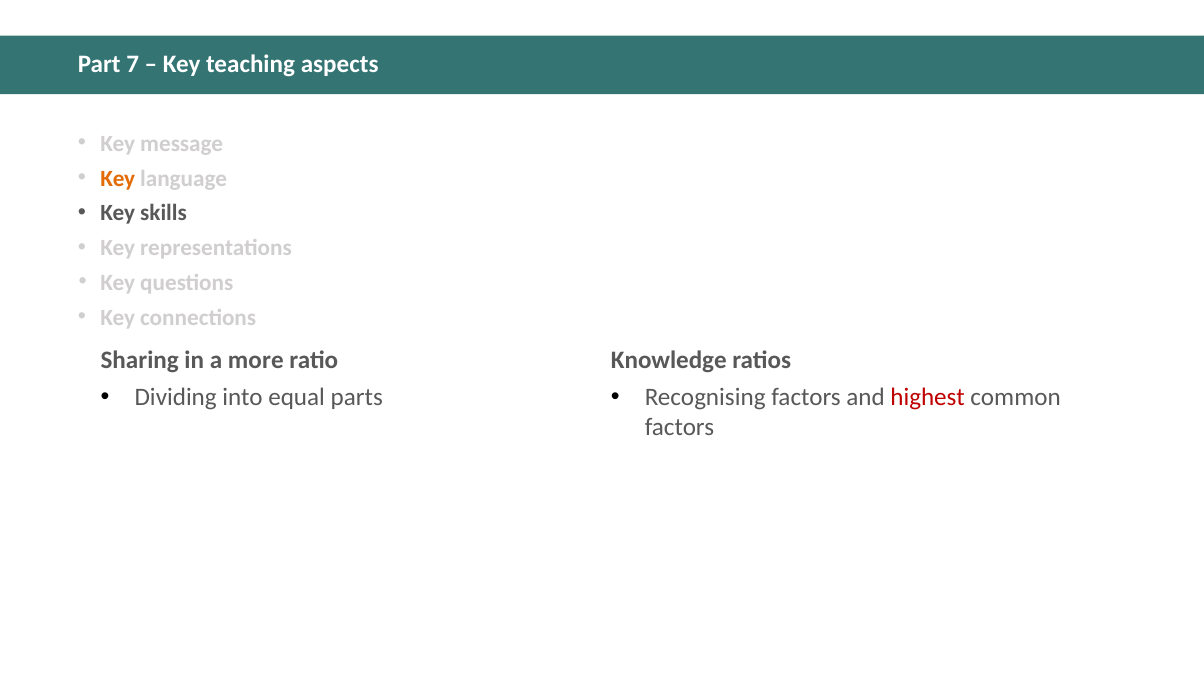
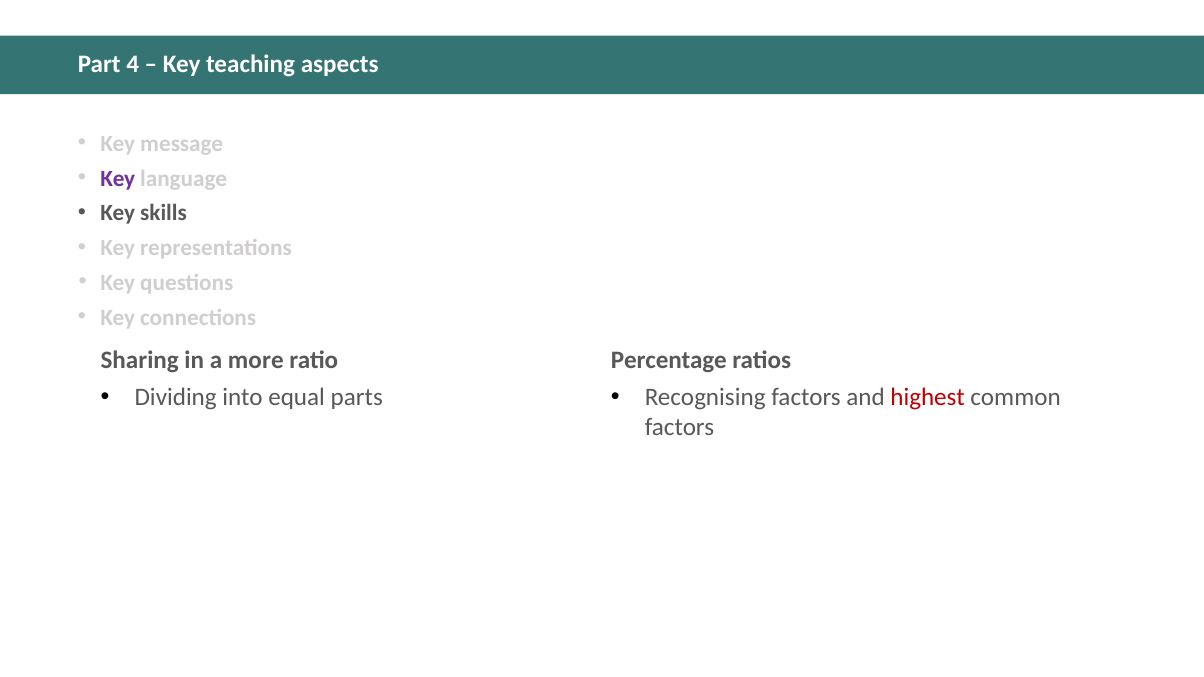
7: 7 -> 4
Key at (118, 178) colour: orange -> purple
Knowledge: Knowledge -> Percentage
